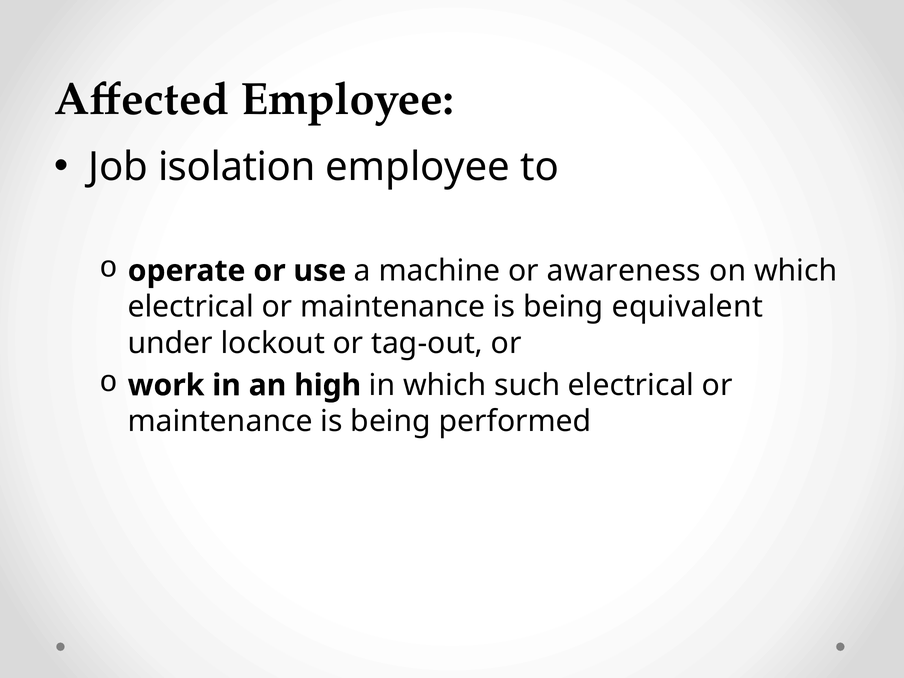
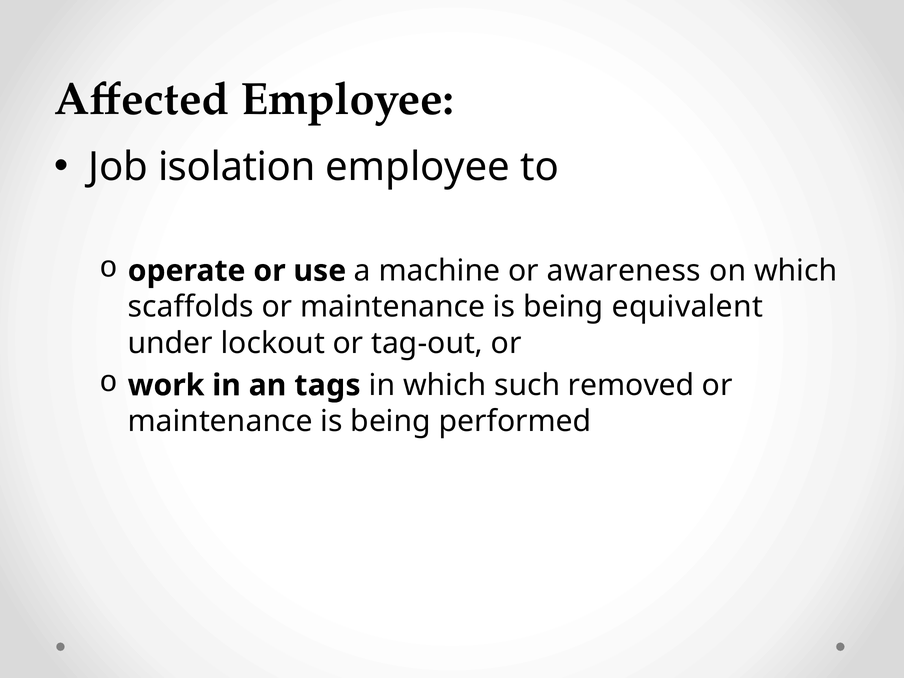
electrical at (191, 307): electrical -> scaffolds
high: high -> tags
such electrical: electrical -> removed
